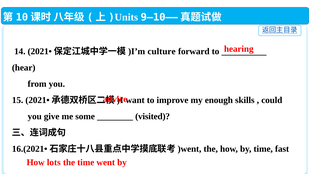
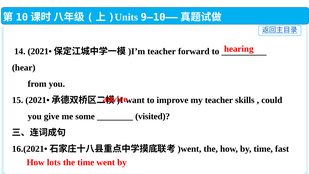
culture at (162, 51): culture -> teacher
my enough: enough -> teacher
